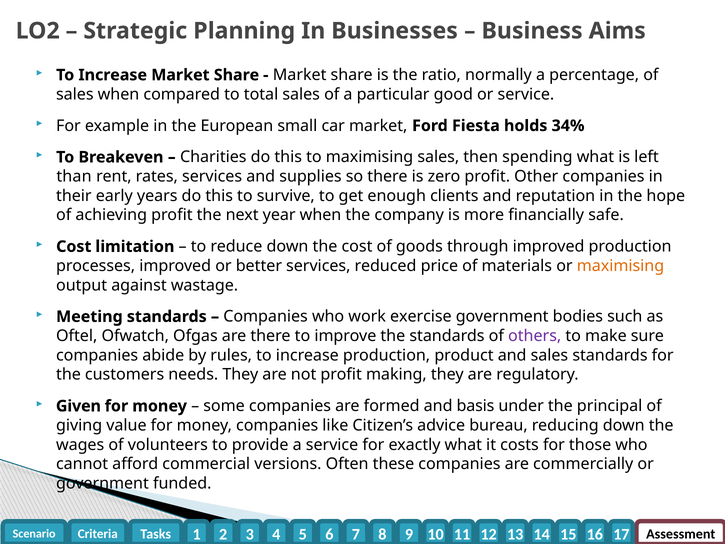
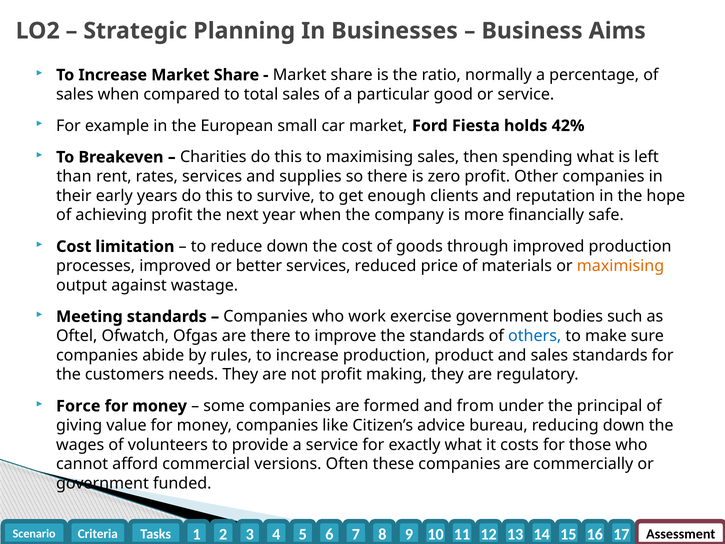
34%: 34% -> 42%
others colour: purple -> blue
Given: Given -> Force
basis: basis -> from
